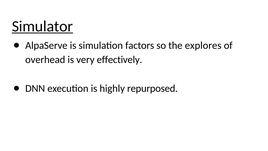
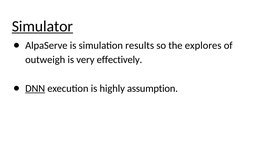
factors: factors -> results
overhead: overhead -> outweigh
DNN underline: none -> present
repurposed: repurposed -> assumption
